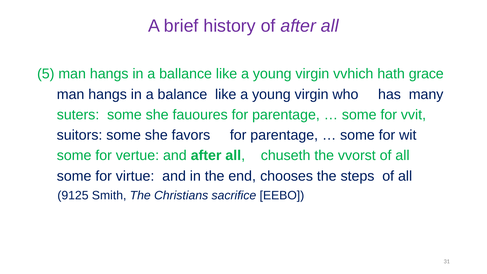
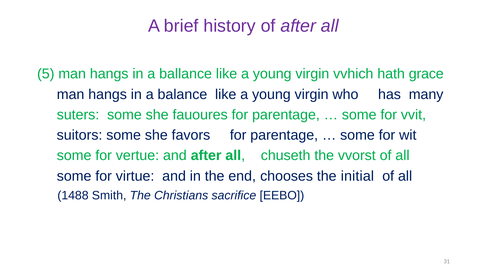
steps: steps -> initial
9125: 9125 -> 1488
